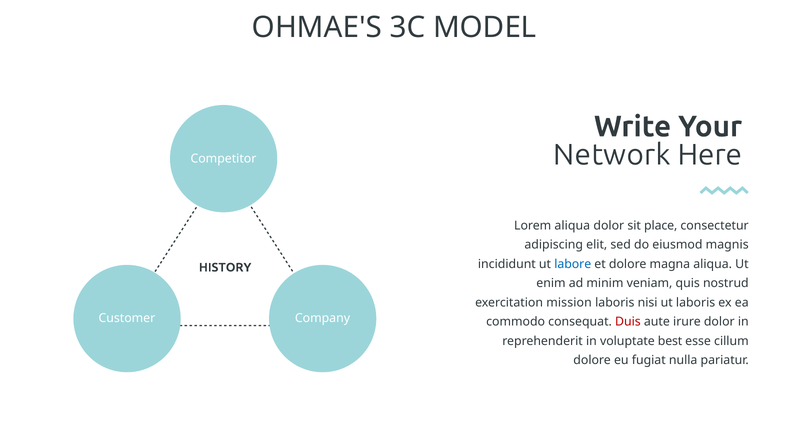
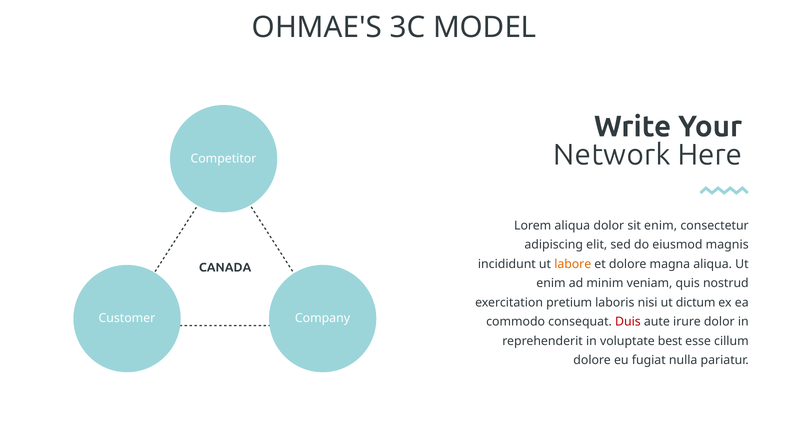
sit place: place -> enim
labore colour: blue -> orange
HISTORY: HISTORY -> CANADA
mission: mission -> pretium
ut laboris: laboris -> dictum
